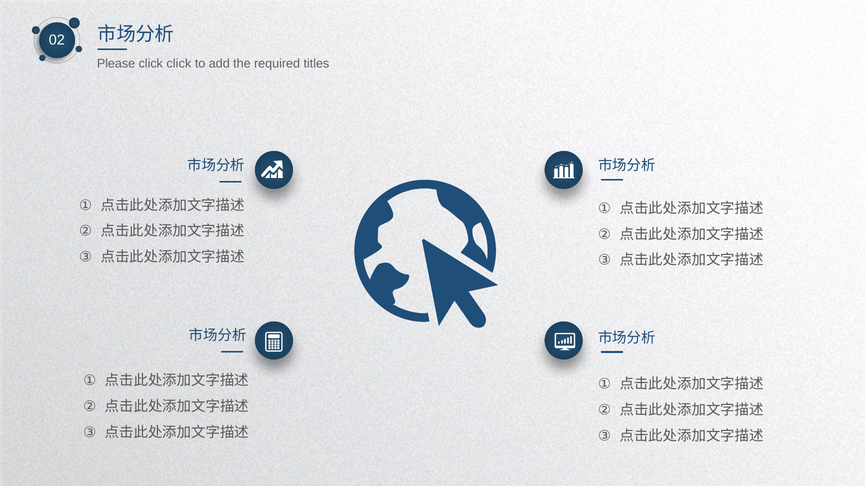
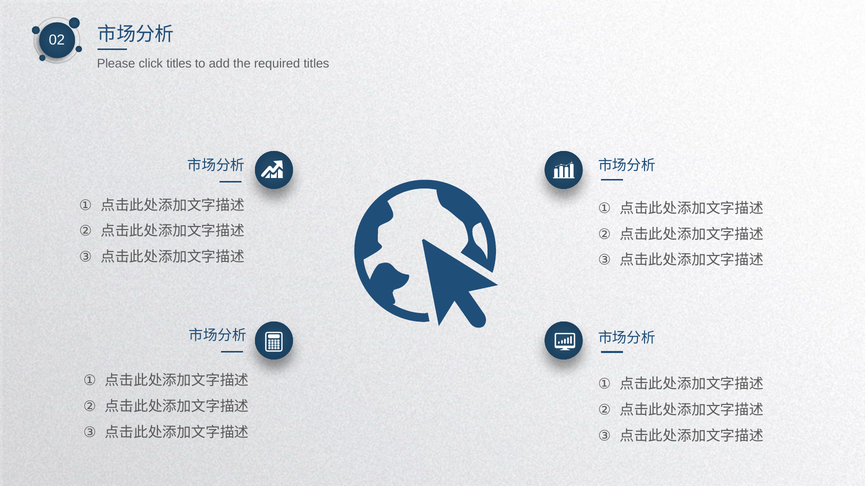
click click: click -> titles
